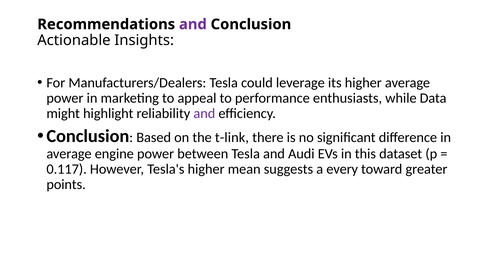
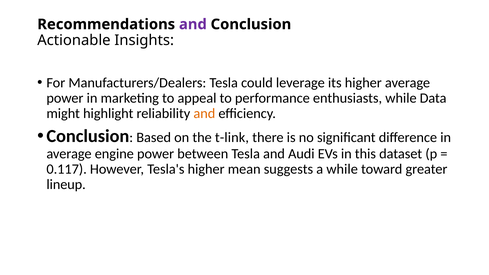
and at (204, 113) colour: purple -> orange
a every: every -> while
points: points -> lineup
